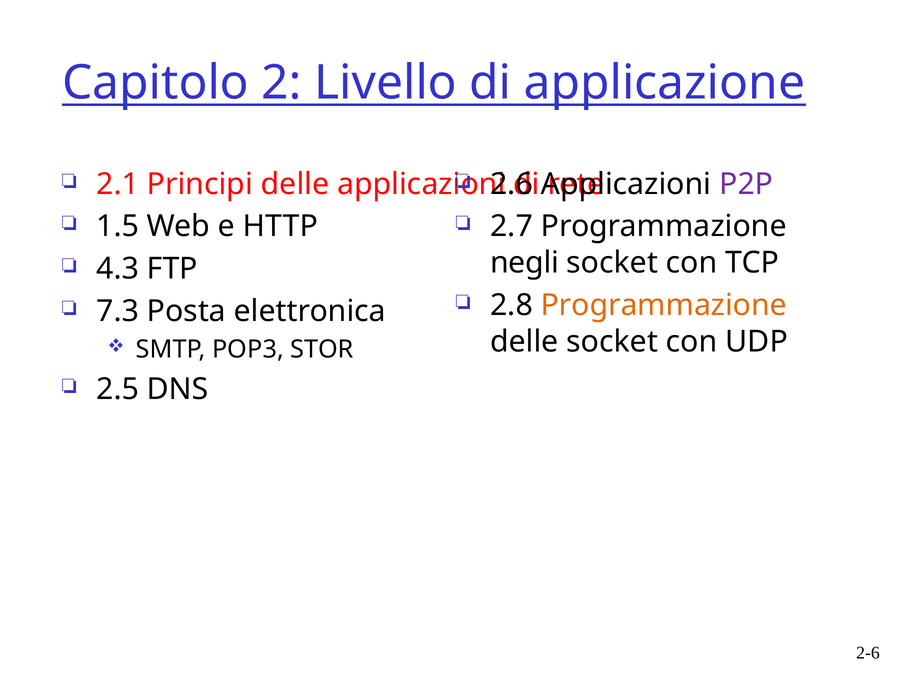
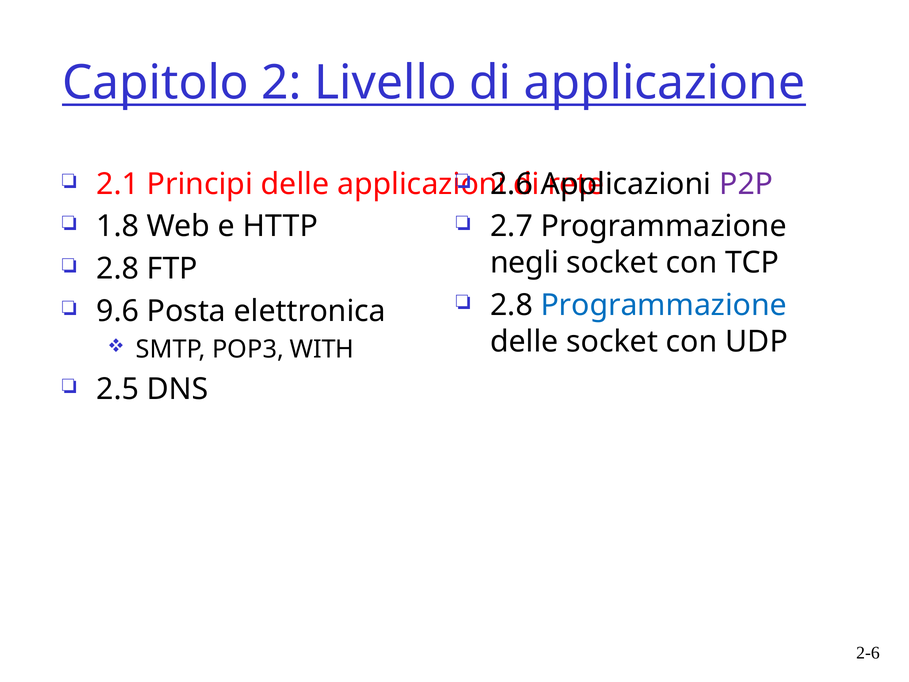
1.5: 1.5 -> 1.8
4.3 at (118, 269): 4.3 -> 2.8
Programmazione at (664, 305) colour: orange -> blue
7.3: 7.3 -> 9.6
STOR: STOR -> WITH
